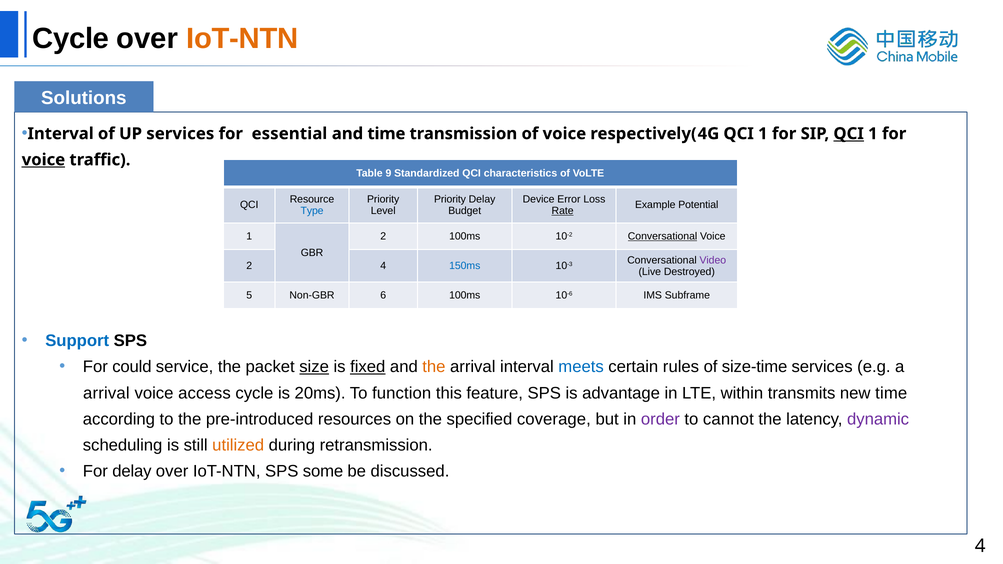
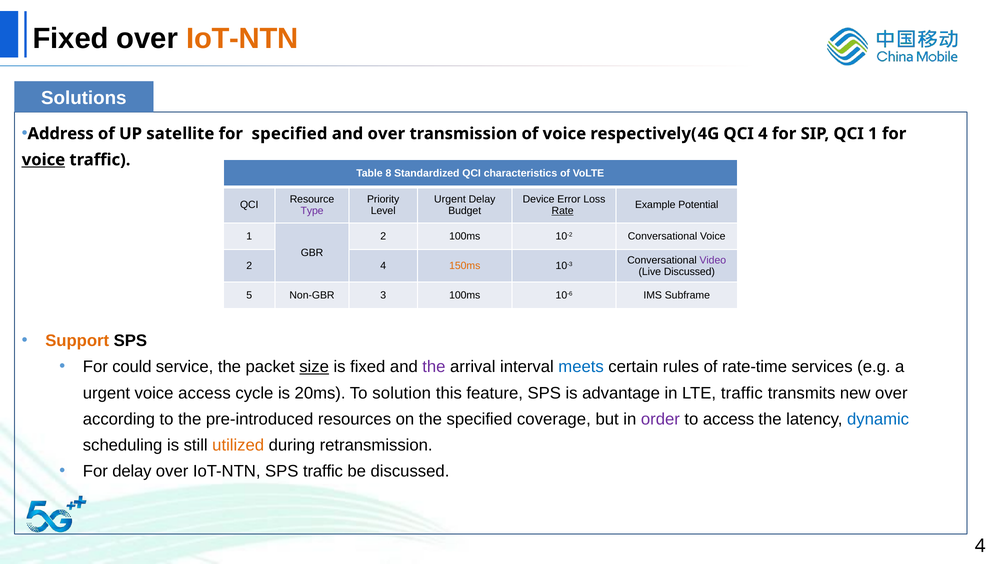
Cycle at (71, 39): Cycle -> Fixed
Interval at (61, 134): Interval -> Address
UP services: services -> satellite
for essential: essential -> specified
and time: time -> over
respectively(4G QCI 1: 1 -> 4
QCI at (849, 134) underline: present -> none
9: 9 -> 8
Priority at (450, 199): Priority -> Urgent
Type colour: blue -> purple
Conversational at (663, 236) underline: present -> none
150ms colour: blue -> orange
Live Destroyed: Destroyed -> Discussed
6: 6 -> 3
Support colour: blue -> orange
fixed at (368, 367) underline: present -> none
the at (434, 367) colour: orange -> purple
size-time: size-time -> rate-time
arrival at (106, 393): arrival -> urgent
function: function -> solution
LTE within: within -> traffic
new time: time -> over
to cannot: cannot -> access
dynamic colour: purple -> blue
SPS some: some -> traffic
